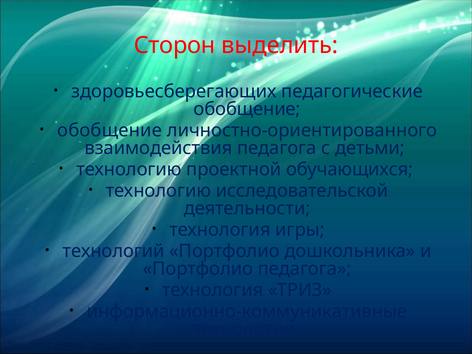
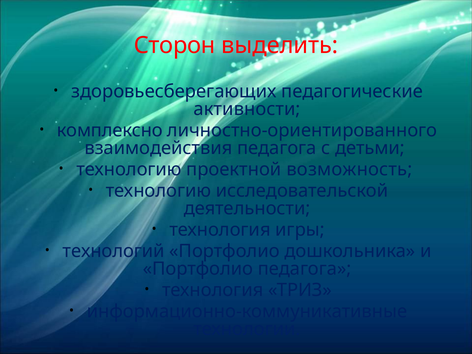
обобщение at (247, 109): обобщение -> активности
обобщение at (110, 130): обобщение -> комплексно
обучающихся: обучающихся -> возможность
